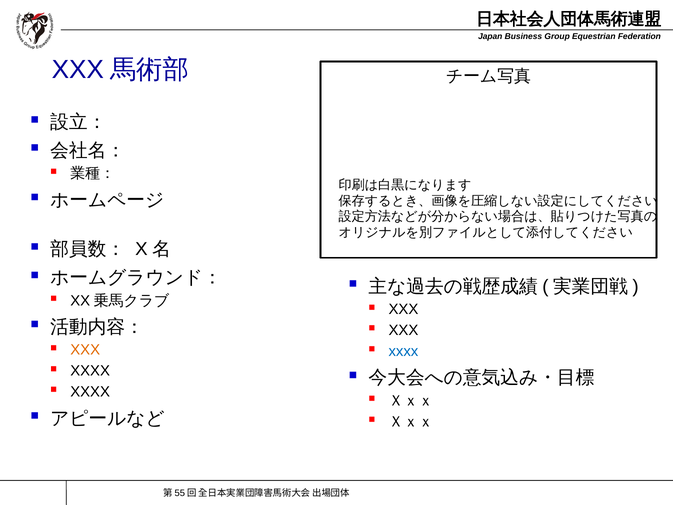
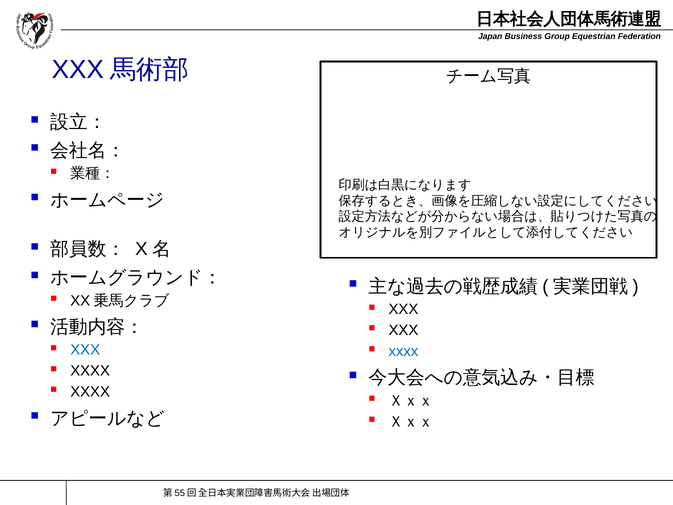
XXX at (85, 350) colour: orange -> blue
